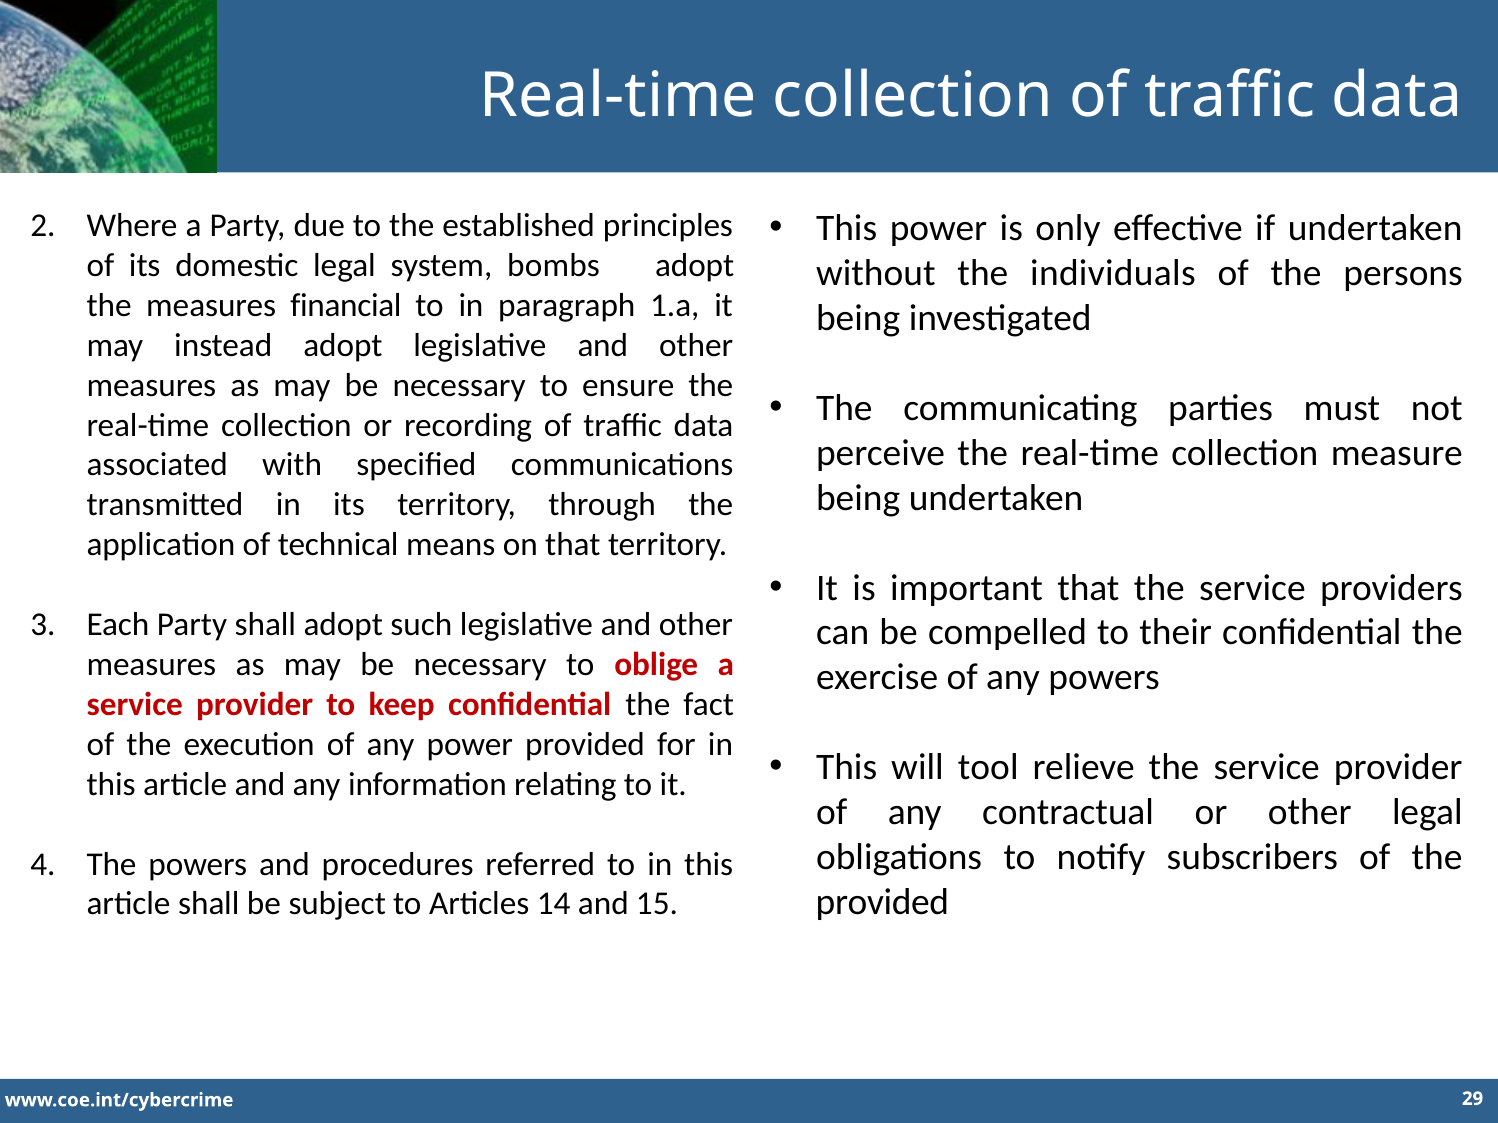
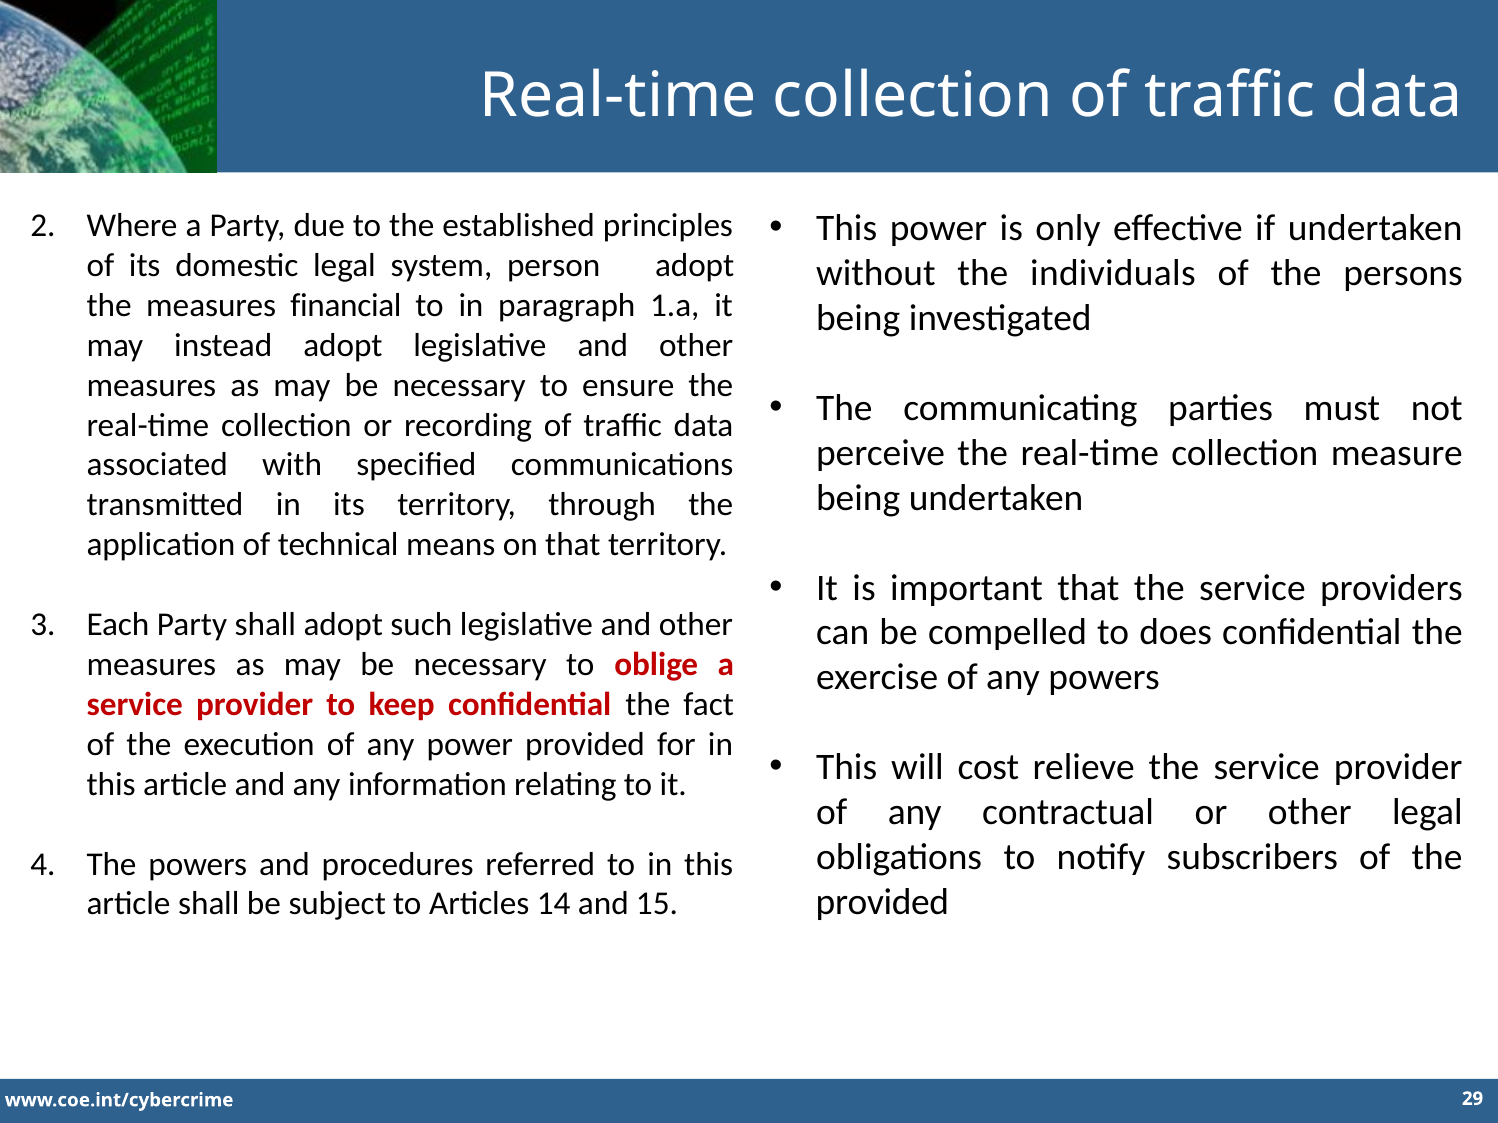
bombs: bombs -> person
their: their -> does
tool: tool -> cost
